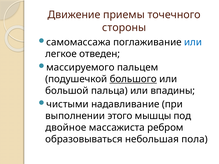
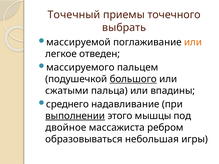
Движение: Движение -> Точечный
стороны: стороны -> выбрать
самомассажа: самомассажа -> массируемой
или at (193, 42) colour: blue -> orange
большой: большой -> сжатыми
чистыми: чистыми -> среднего
выполнении underline: none -> present
пола: пола -> игры
